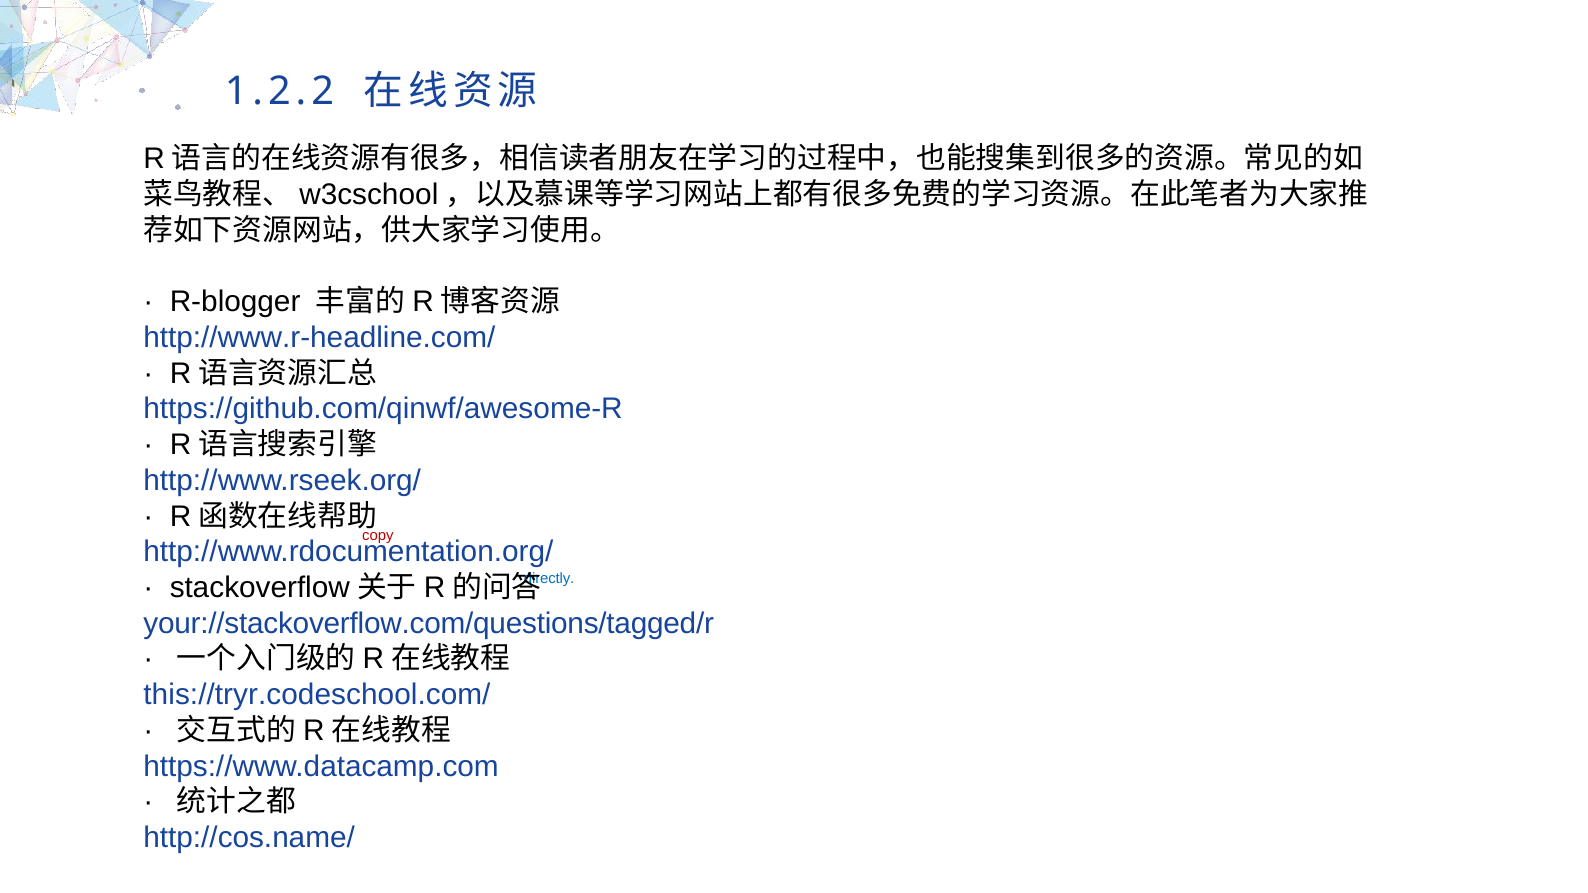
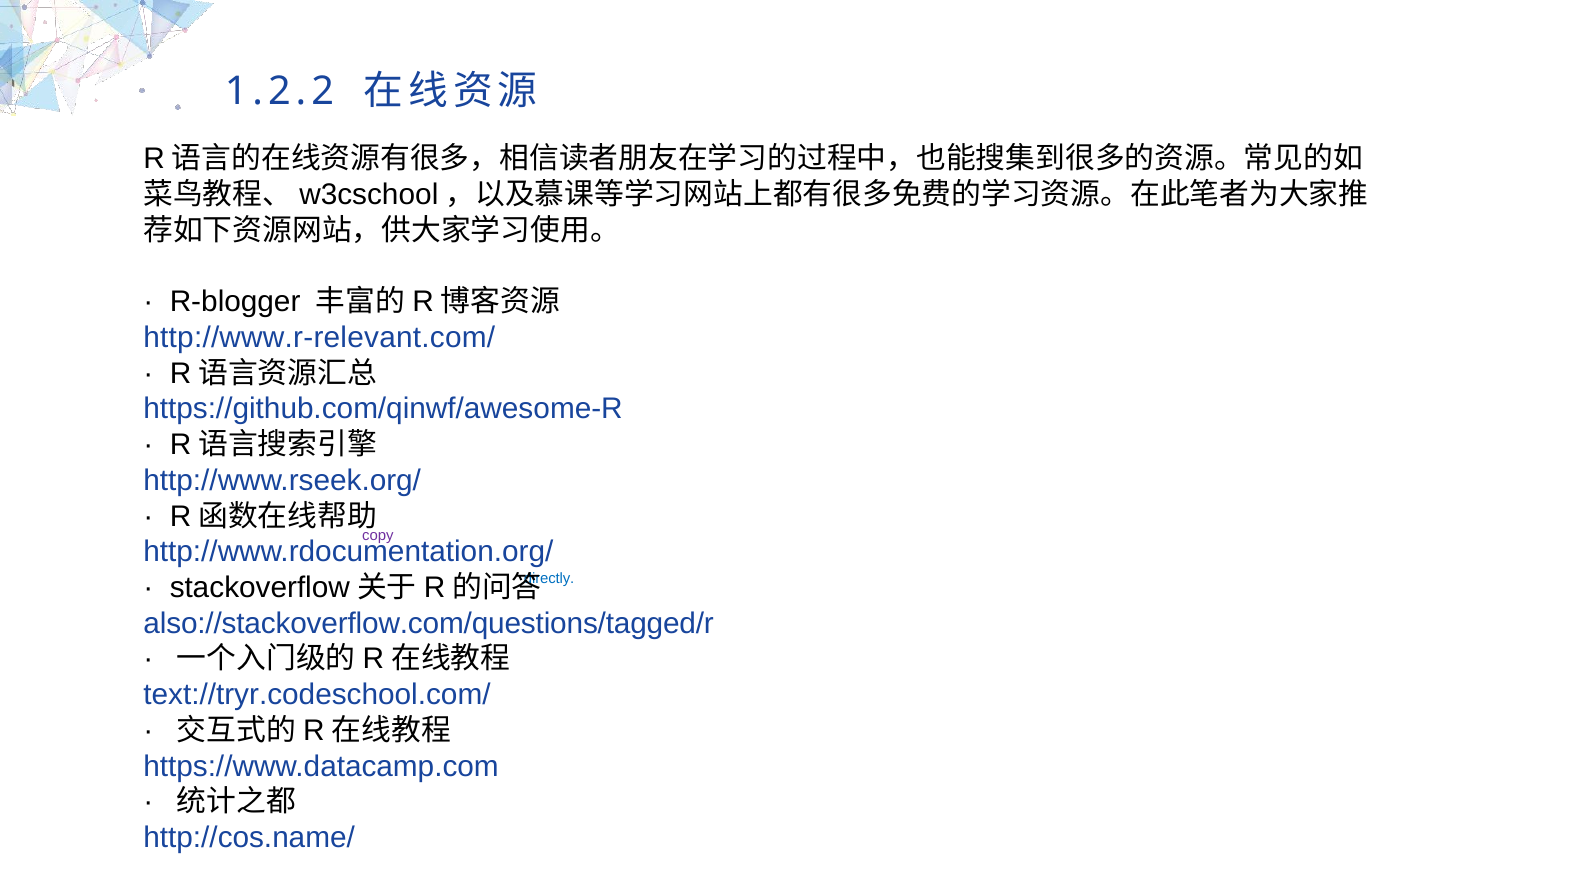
http://www.r-headline.com/: http://www.r-headline.com/ -> http://www.r-relevant.com/
copy at (378, 535) colour: red -> purple
your://stackoverflow.com/questions/tagged/r: your://stackoverflow.com/questions/tagged/r -> also://stackoverflow.com/questions/tagged/r
this://tryr.codeschool.com/: this://tryr.codeschool.com/ -> text://tryr.codeschool.com/
